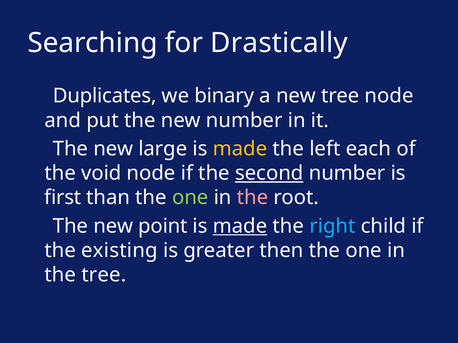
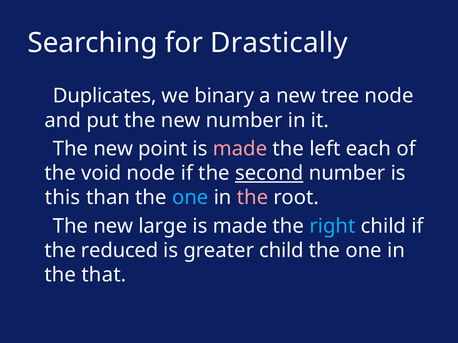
large: large -> point
made at (240, 149) colour: yellow -> pink
first: first -> this
one at (190, 198) colour: light green -> light blue
point: point -> large
made at (240, 226) underline: present -> none
existing: existing -> reduced
greater then: then -> child
the tree: tree -> that
